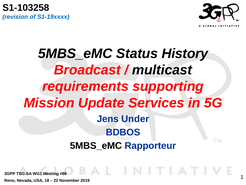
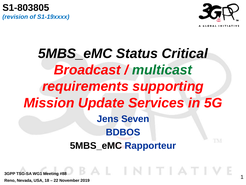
S1-103258: S1-103258 -> S1-803805
History: History -> Critical
multicast colour: black -> green
Under: Under -> Seven
